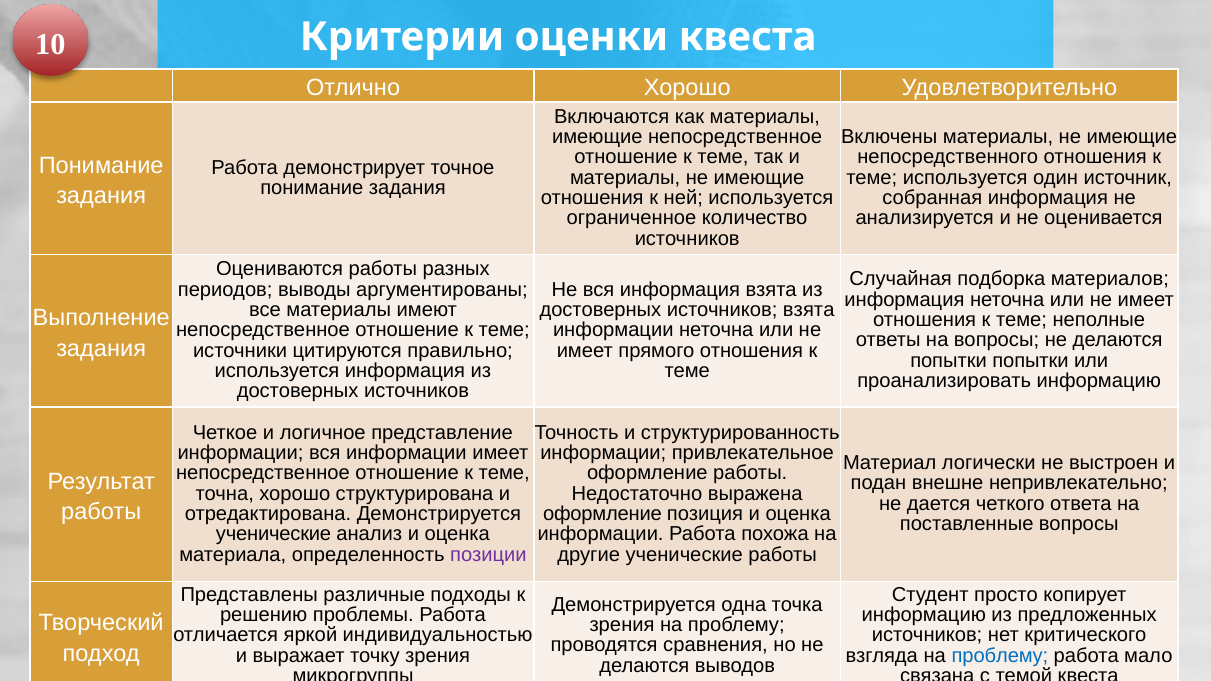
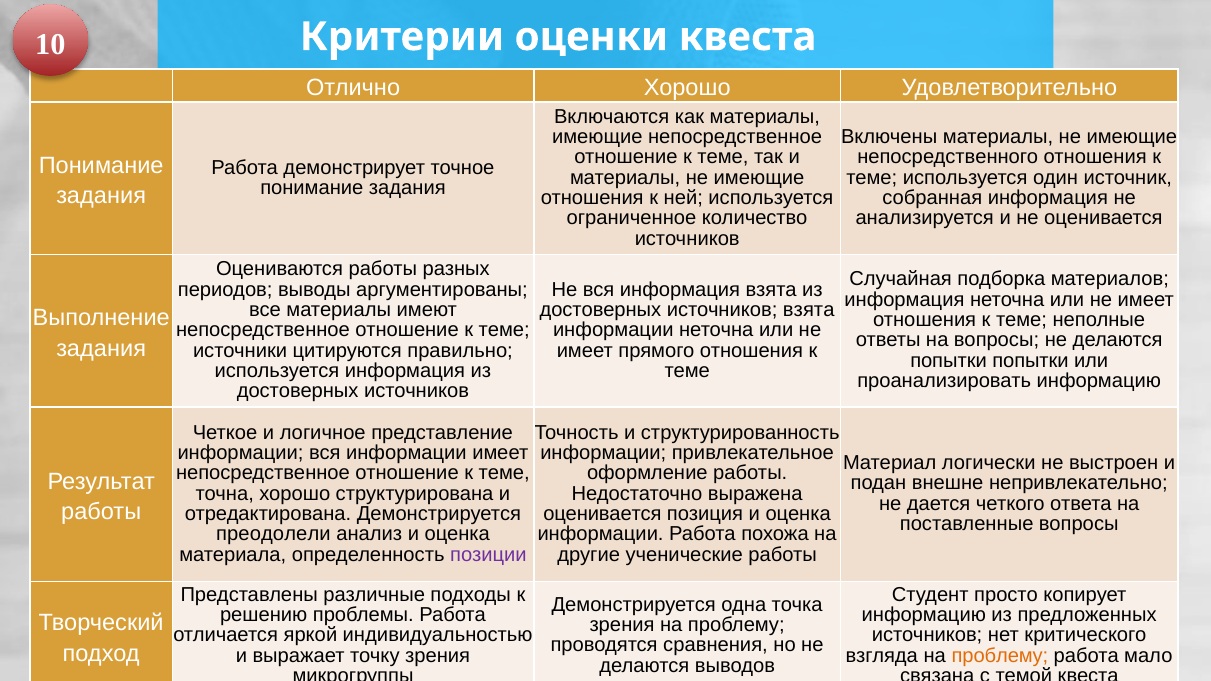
оформление at (602, 514): оформление -> оценивается
ученические at (274, 534): ученические -> преодолели
проблему at (1000, 656) colour: blue -> orange
